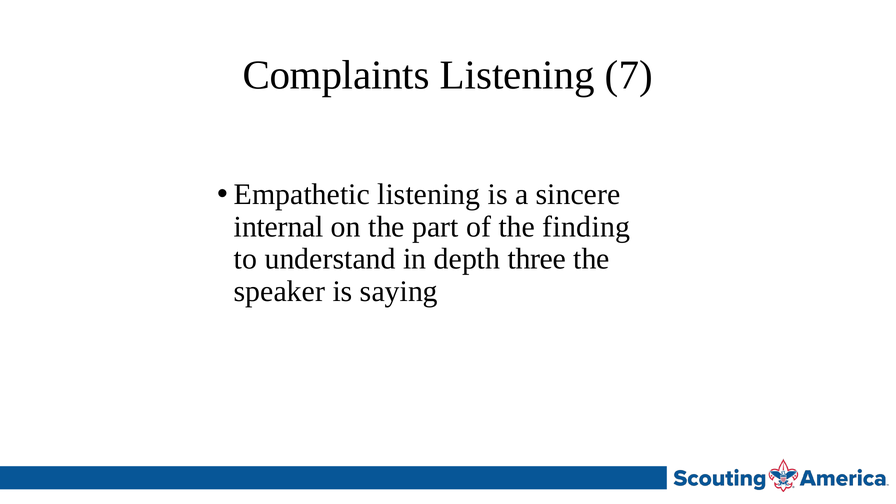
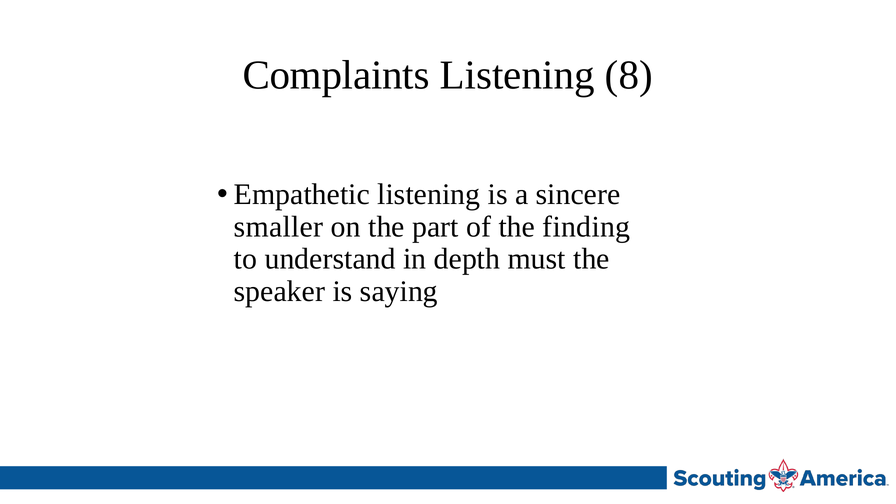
7: 7 -> 8
internal: internal -> smaller
three: three -> must
